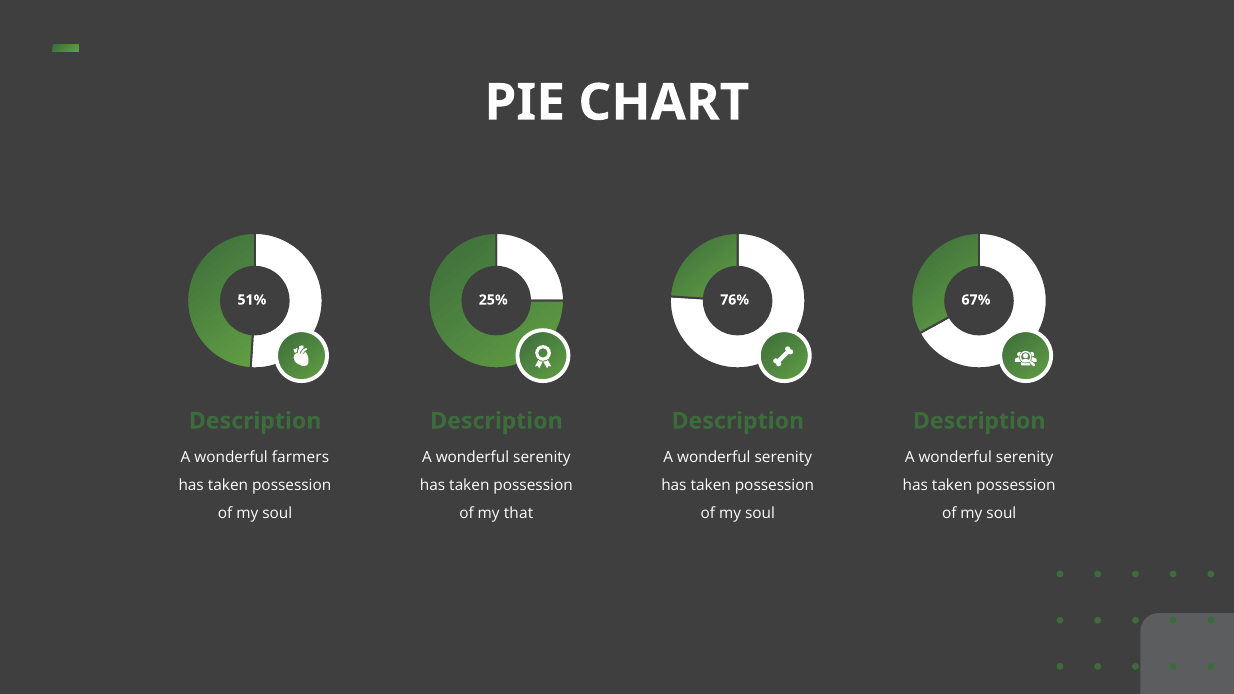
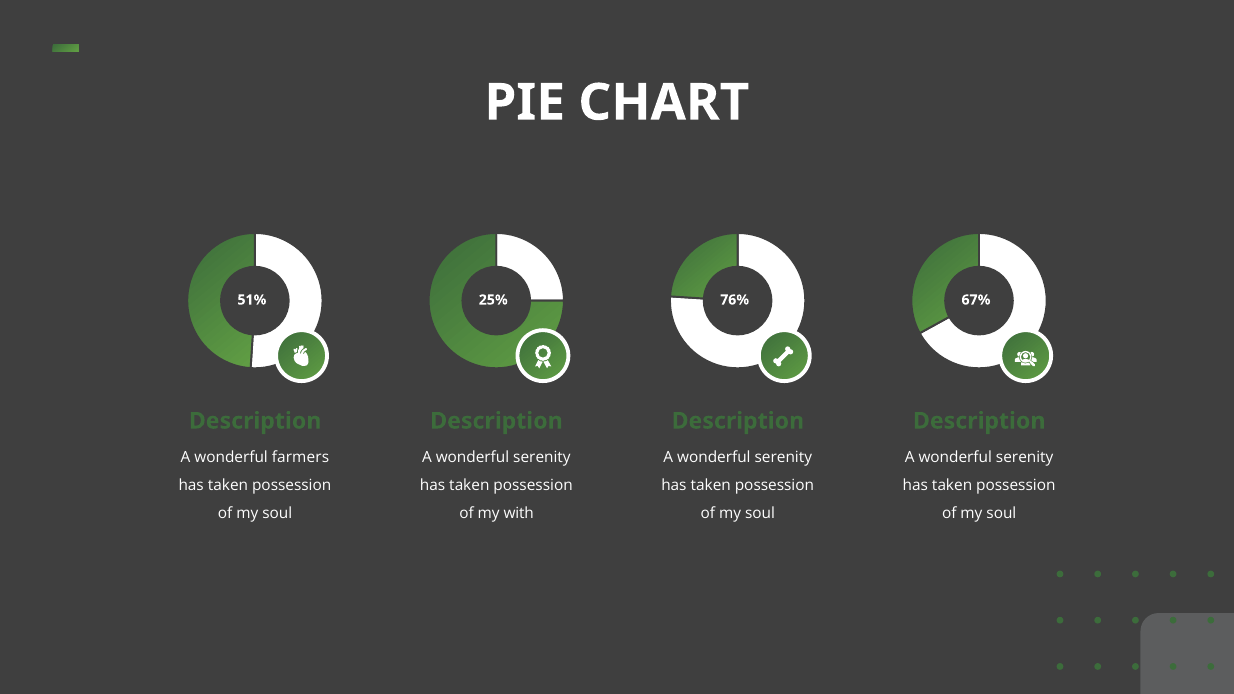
that: that -> with
